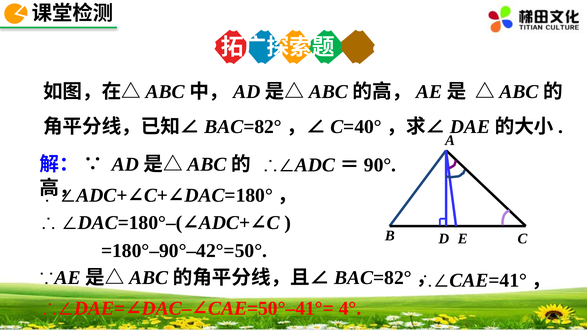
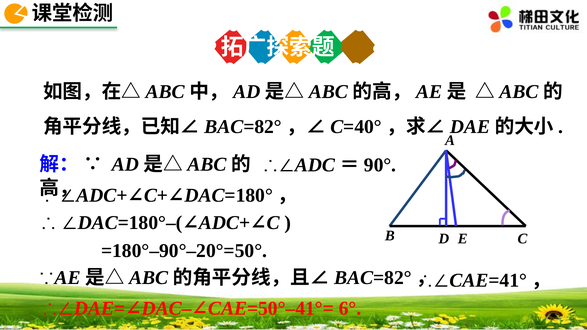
=180°–90°–42°=50°: =180°–90°–42°=50° -> =180°–90°–20°=50°
4°: 4° -> 6°
